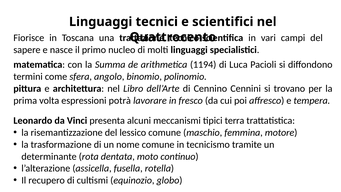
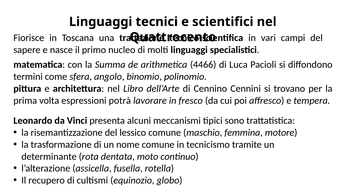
1194: 1194 -> 4466
terra: terra -> sono
